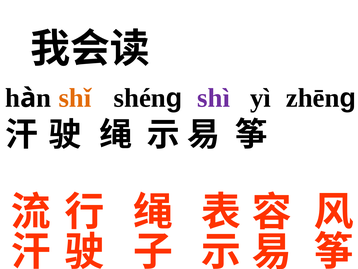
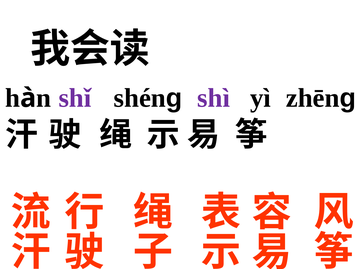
shǐ colour: orange -> purple
